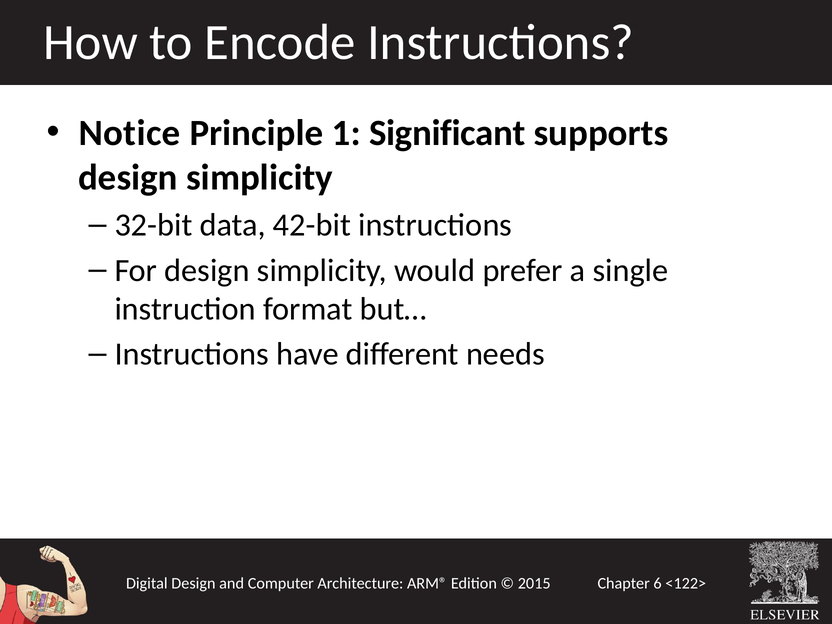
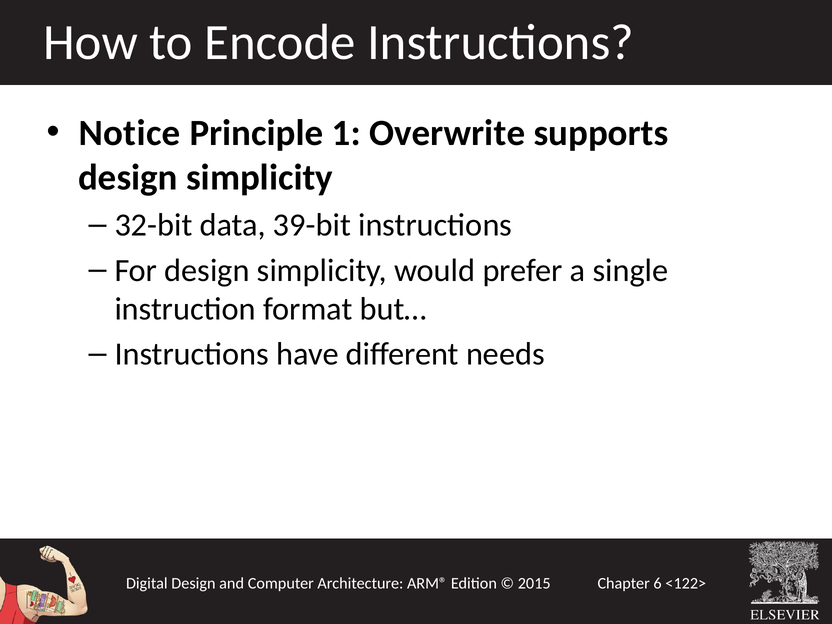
Significant: Significant -> Overwrite
42-bit: 42-bit -> 39-bit
